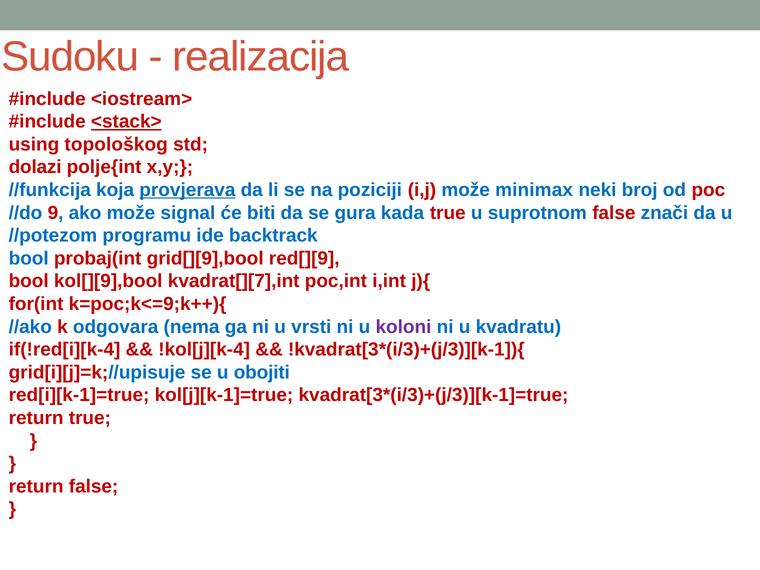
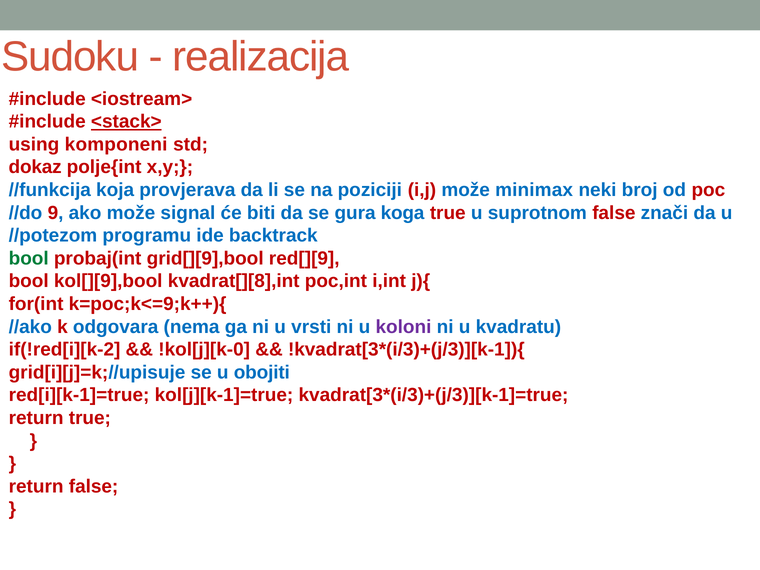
topološkog: topološkog -> komponeni
dolazi: dolazi -> dokaz
provjerava underline: present -> none
kada: kada -> koga
bool at (29, 258) colour: blue -> green
kvadrat[][7],int: kvadrat[][7],int -> kvadrat[][8],int
if(!red[i][k-4: if(!red[i][k-4 -> if(!red[i][k-2
!kol[j][k-4: !kol[j][k-4 -> !kol[j][k-0
